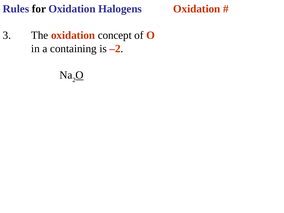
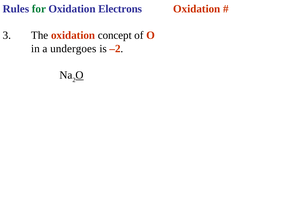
for colour: black -> green
Halogens: Halogens -> Electrons
containing: containing -> undergoes
